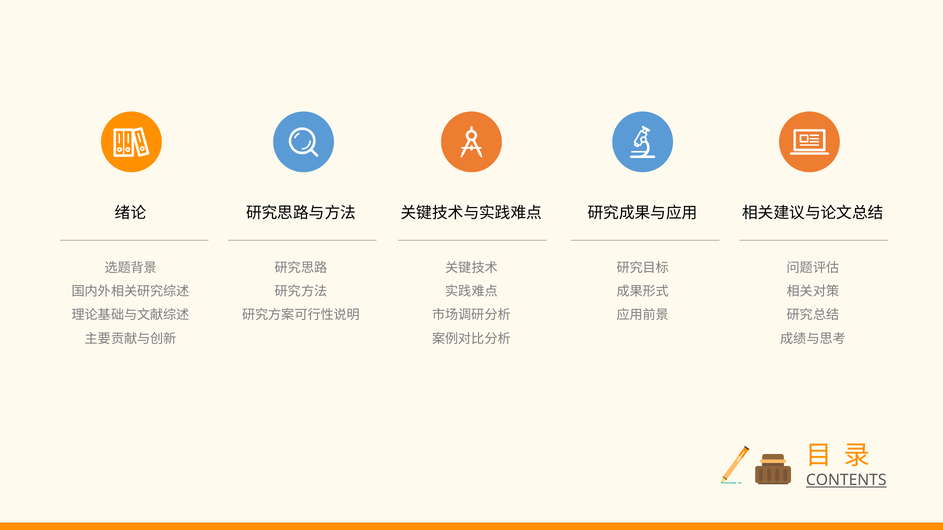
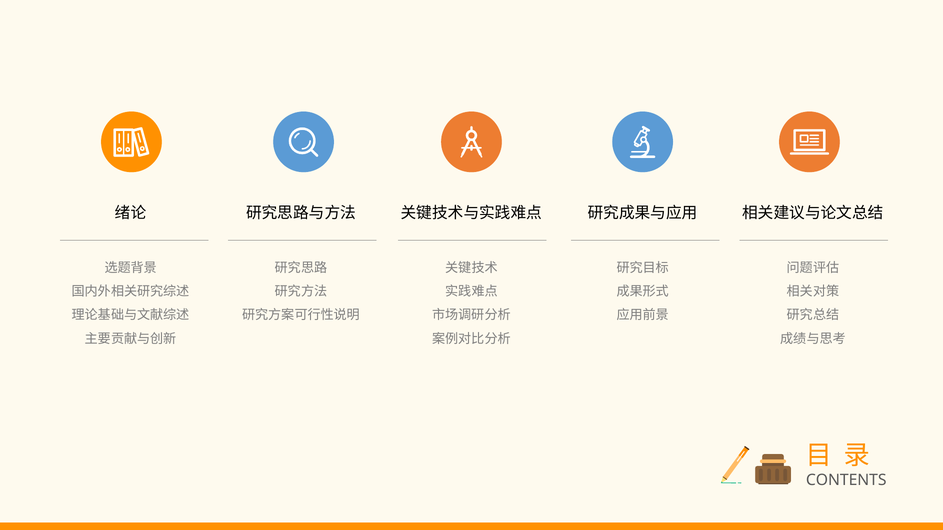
CONTENTS underline: present -> none
